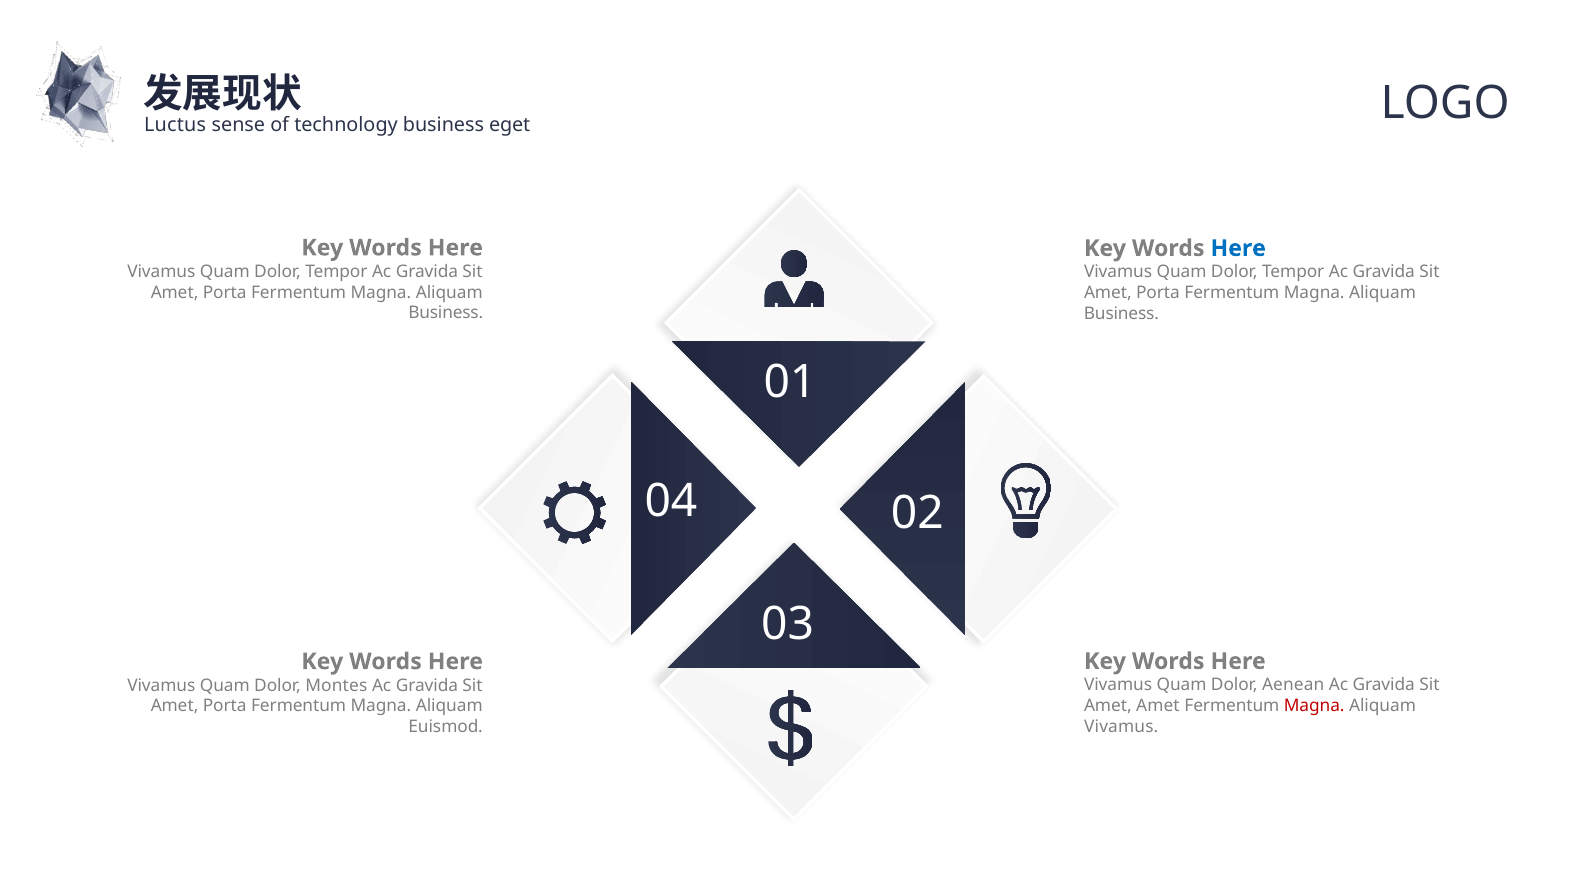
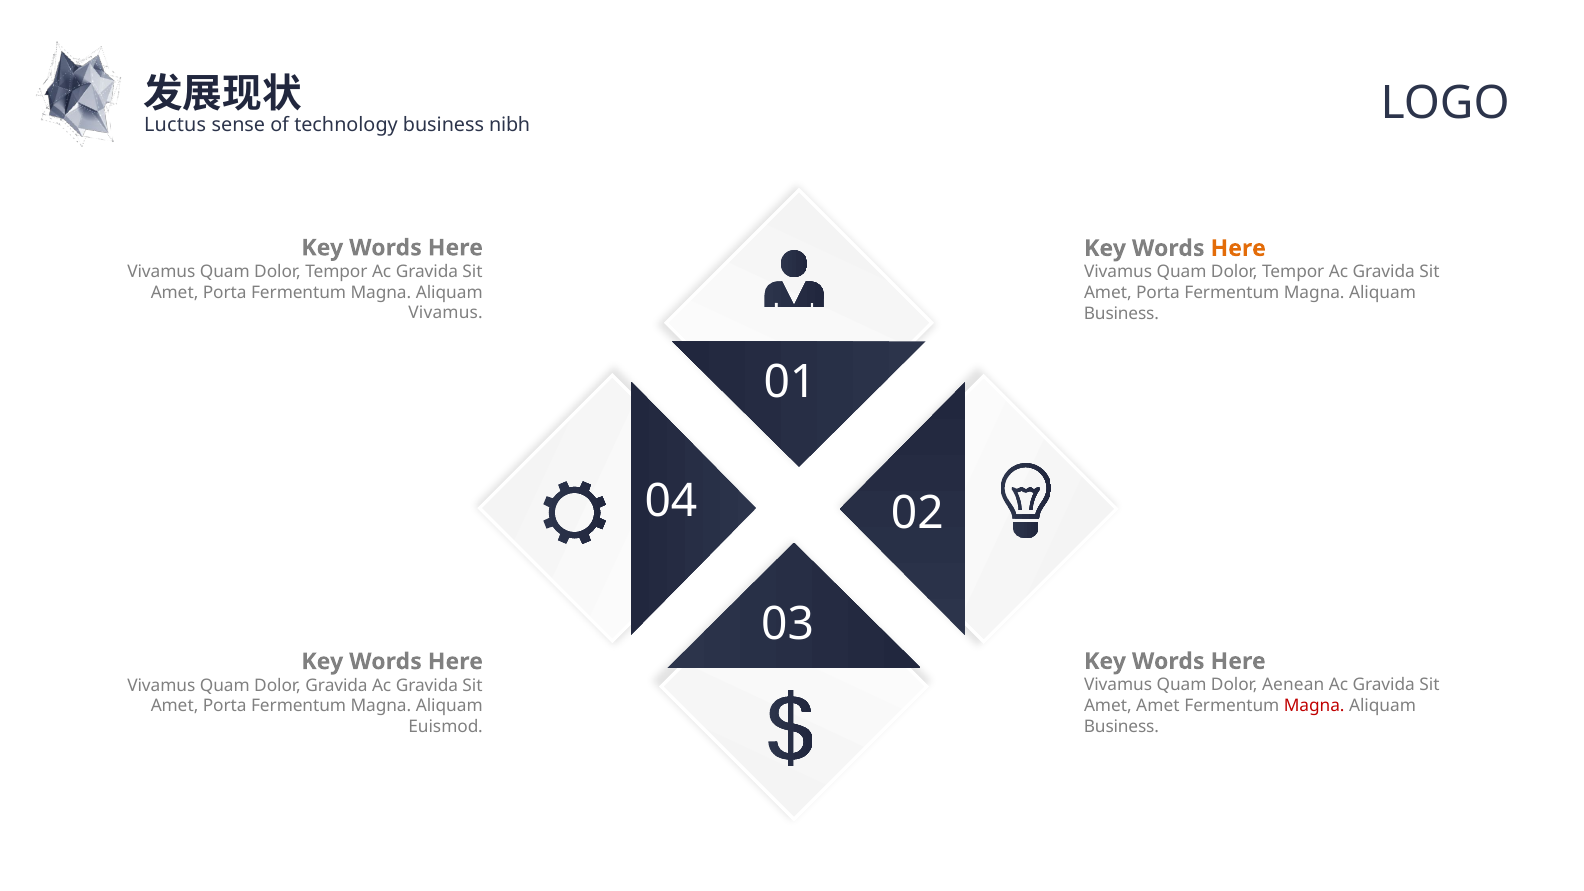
eget: eget -> nibh
Here at (1238, 248) colour: blue -> orange
Business at (446, 313): Business -> Vivamus
Dolor Montes: Montes -> Gravida
Vivamus at (1121, 727): Vivamus -> Business
